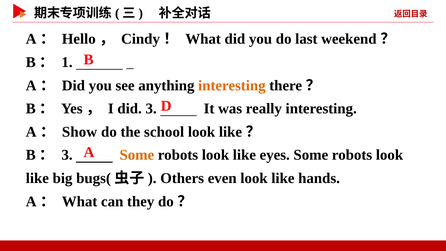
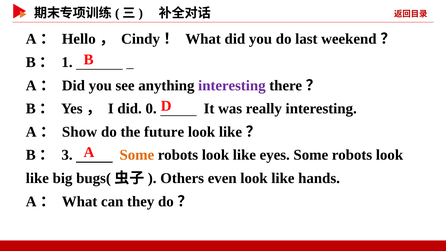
interesting at (232, 85) colour: orange -> purple
did 3: 3 -> 0
school: school -> future
